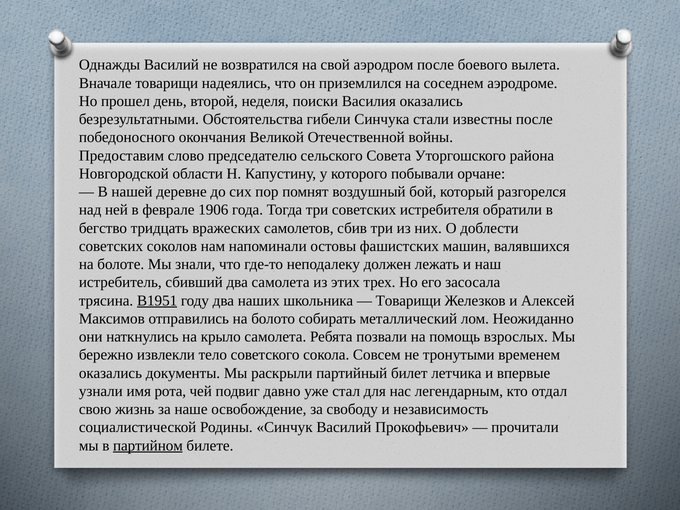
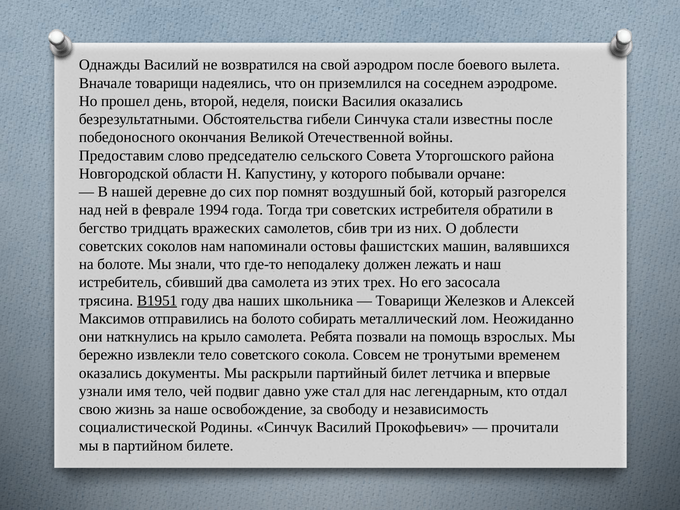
1906: 1906 -> 1994
имя рота: рота -> тело
партийном underline: present -> none
